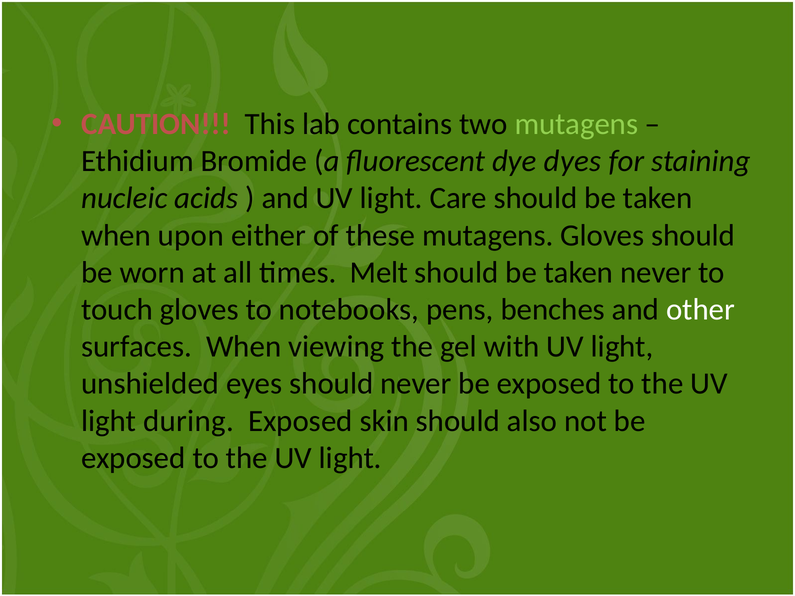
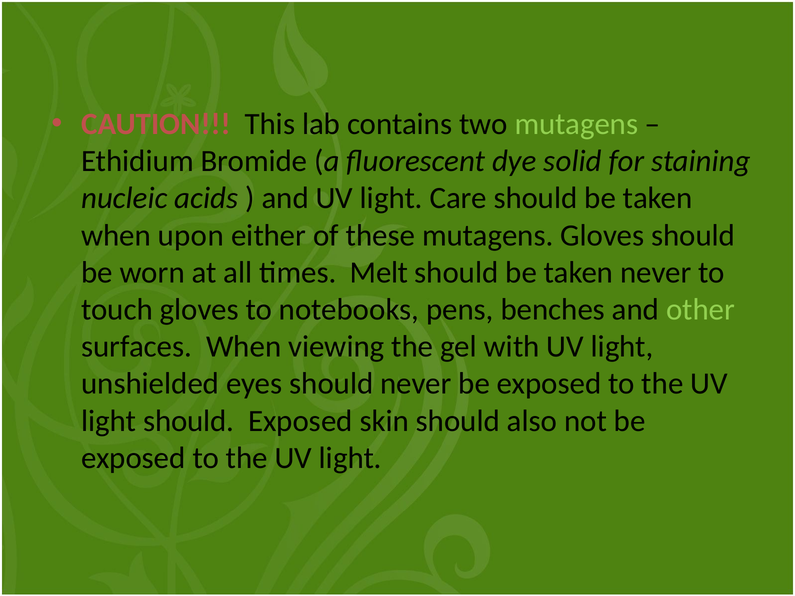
dyes: dyes -> solid
other colour: white -> light green
light during: during -> should
